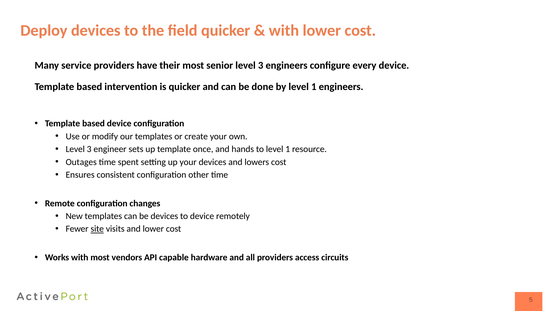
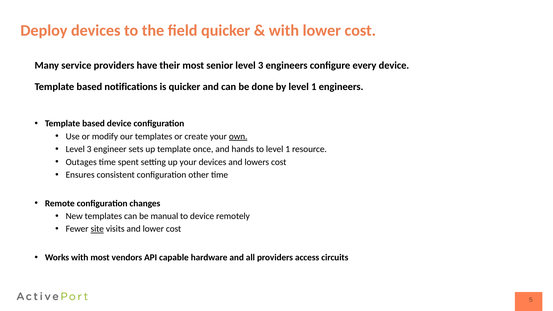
intervention: intervention -> notifications
own underline: none -> present
be devices: devices -> manual
